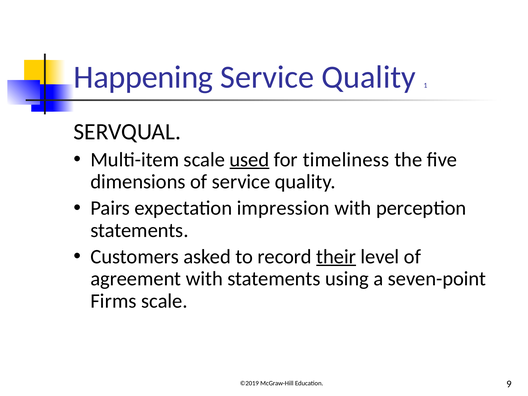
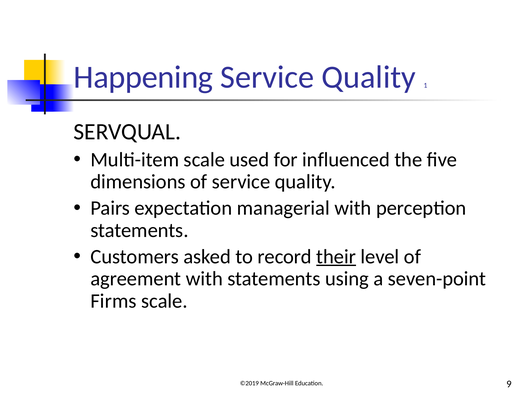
used underline: present -> none
timeliness: timeliness -> influenced
impression: impression -> managerial
